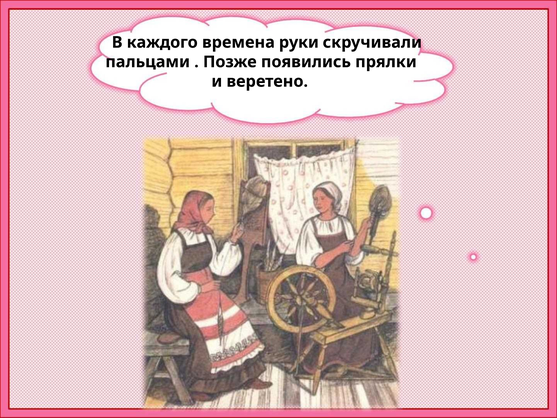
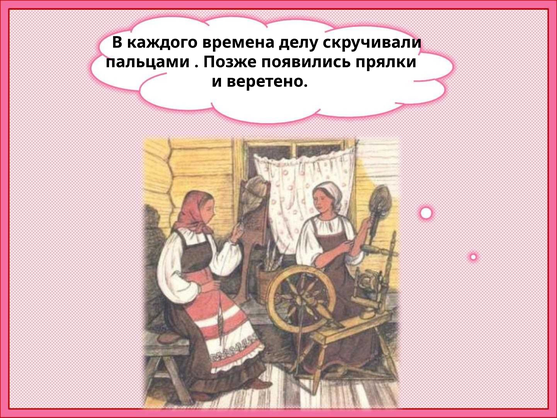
руки: руки -> делу
